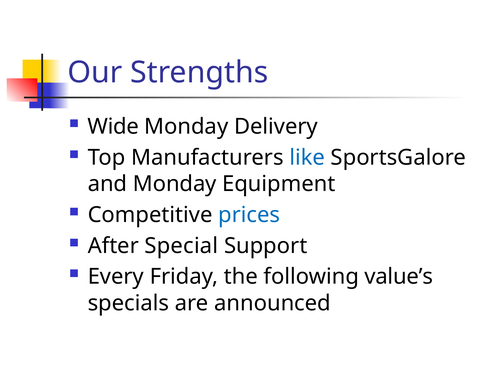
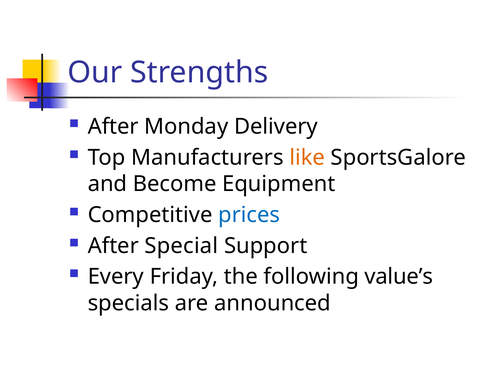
Wide at (113, 127): Wide -> After
like colour: blue -> orange
and Monday: Monday -> Become
